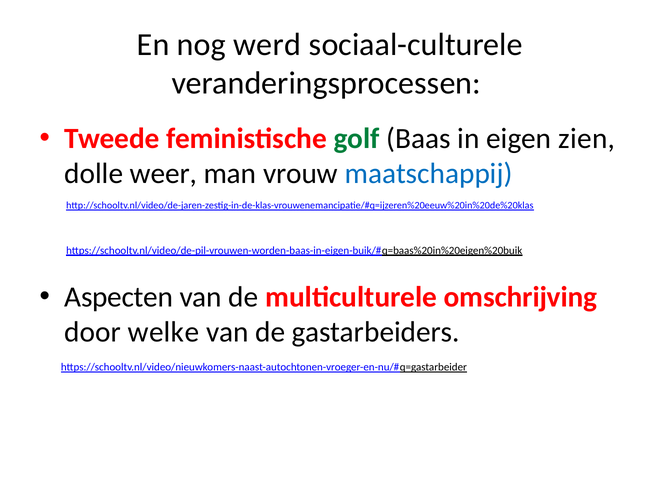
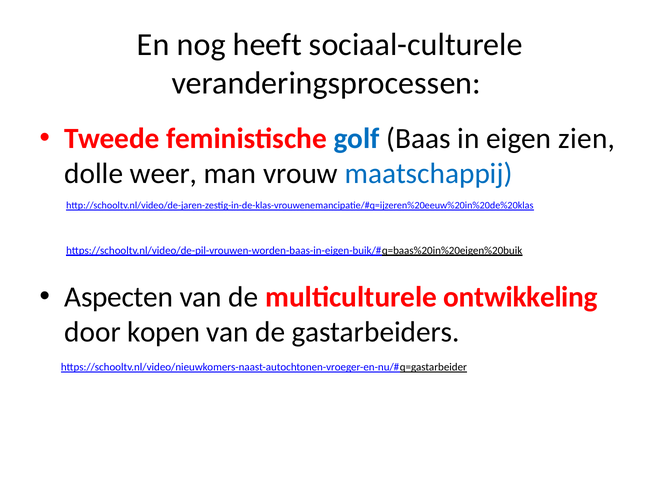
werd: werd -> heeft
golf colour: green -> blue
omschrijving: omschrijving -> ontwikkeling
welke: welke -> kopen
